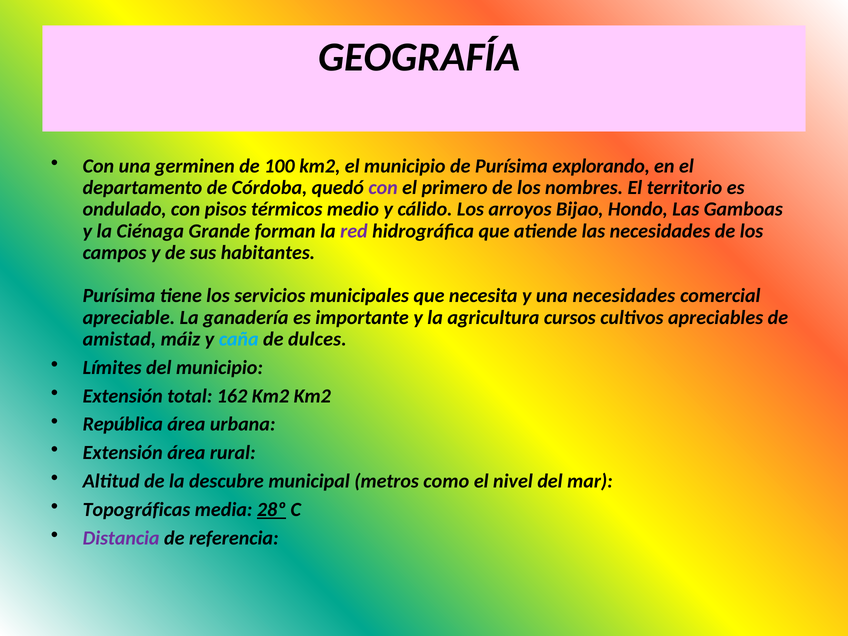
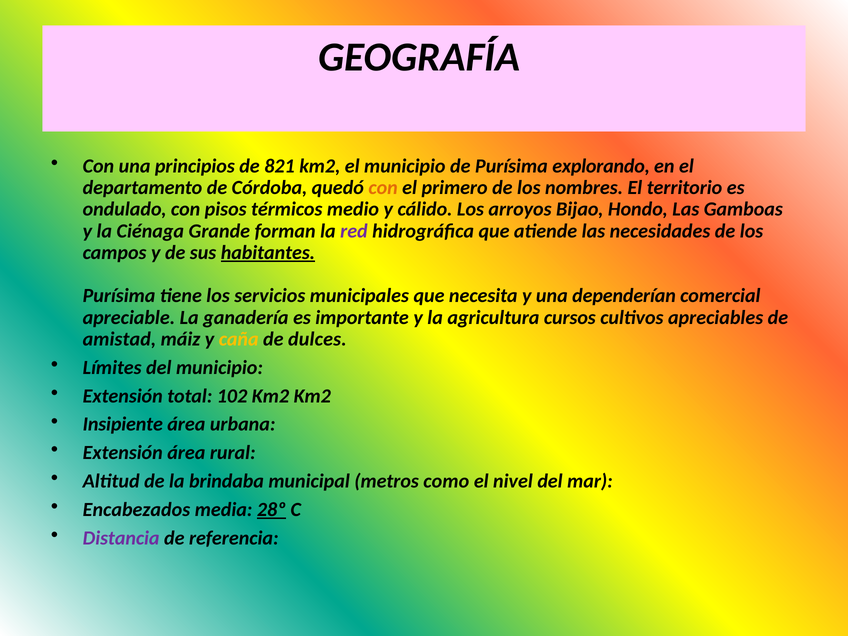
germinen: germinen -> principios
100: 100 -> 821
con at (383, 188) colour: purple -> orange
habitantes underline: none -> present
una necesidades: necesidades -> dependerían
caña colour: light blue -> yellow
162: 162 -> 102
República: República -> Insipiente
descubre: descubre -> brindaba
Topográficas: Topográficas -> Encabezados
